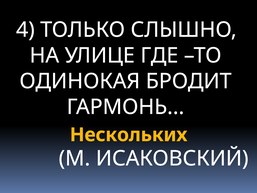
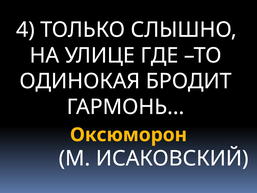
Нескольких: Нескольких -> Оксюморон
